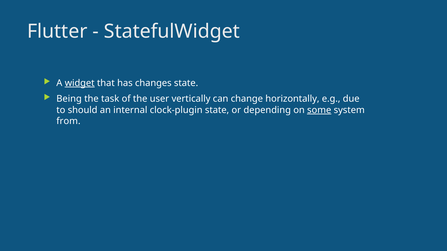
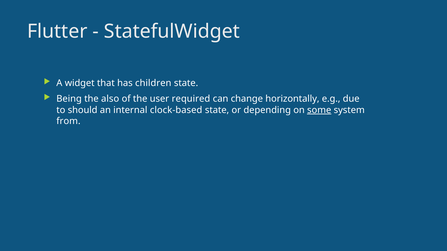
widget underline: present -> none
changes: changes -> children
task: task -> also
vertically: vertically -> required
clock-plugin: clock-plugin -> clock-based
